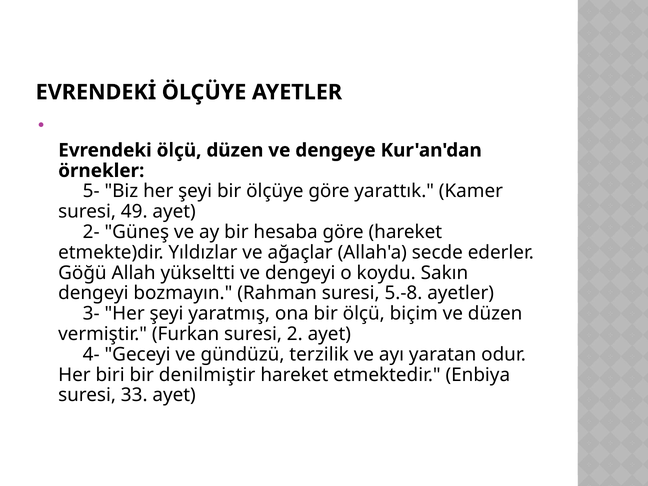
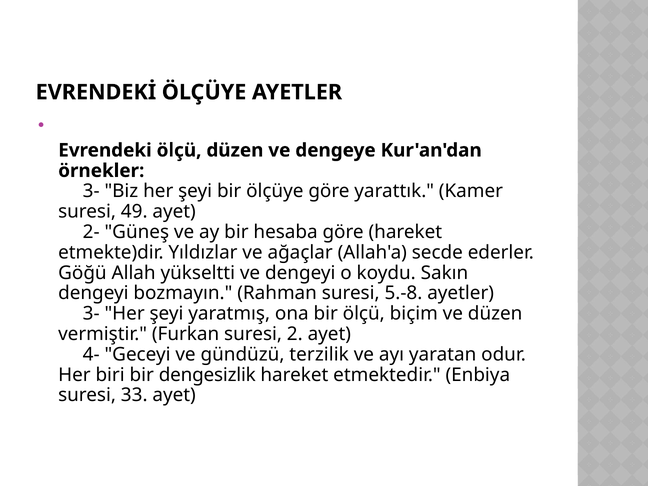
5- at (91, 191): 5- -> 3-
denilmiştir: denilmiştir -> dengesizlik
